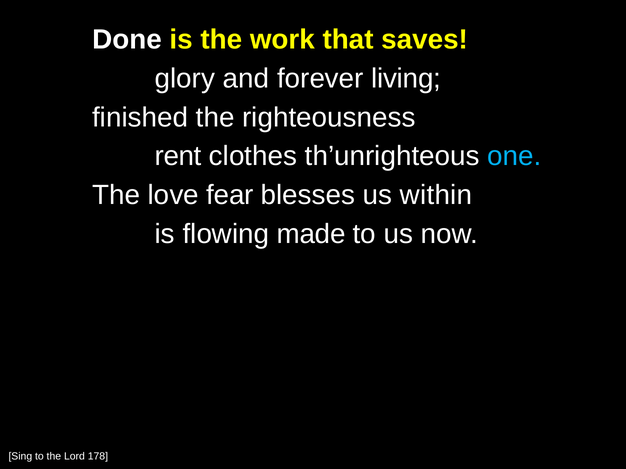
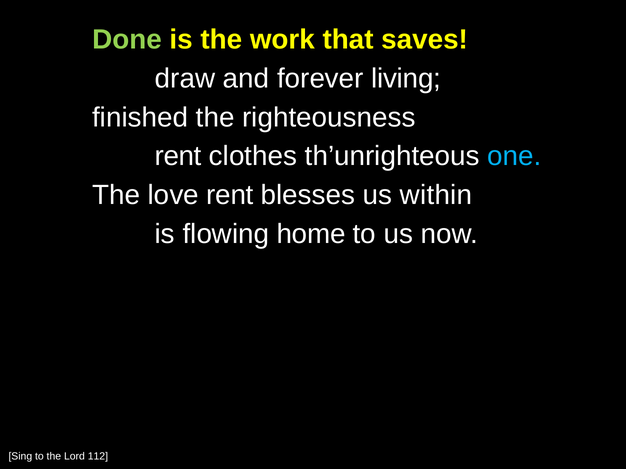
Done colour: white -> light green
glory: glory -> draw
love fear: fear -> rent
made: made -> home
178: 178 -> 112
